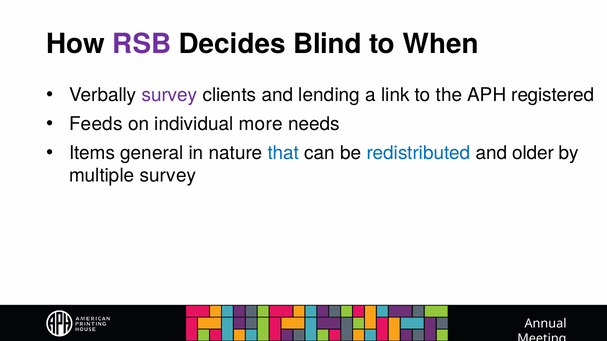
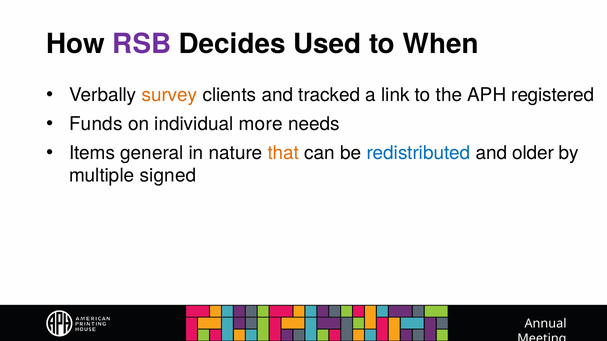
Blind: Blind -> Used
survey at (169, 95) colour: purple -> orange
lending: lending -> tracked
Feeds: Feeds -> Funds
that colour: blue -> orange
multiple survey: survey -> signed
